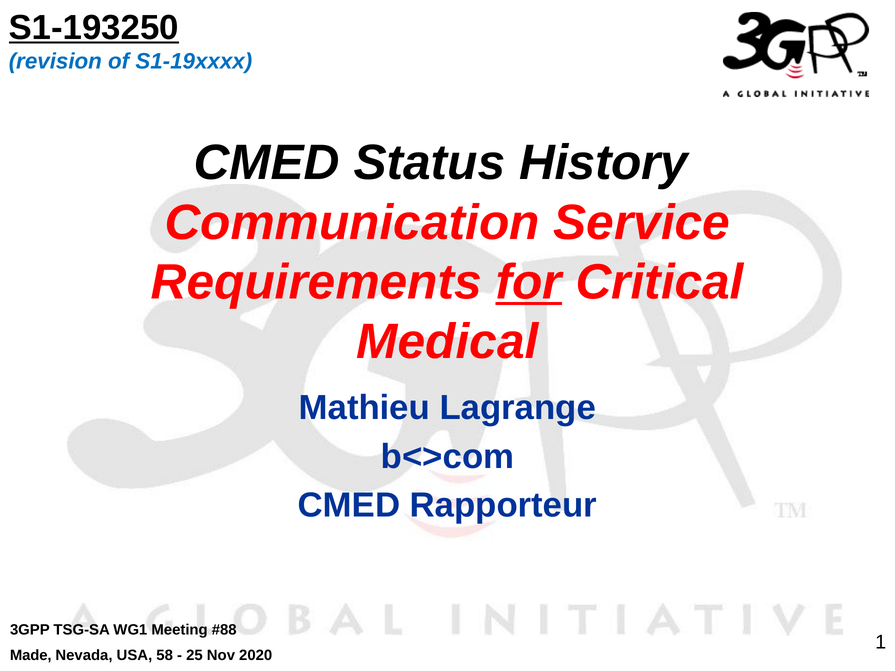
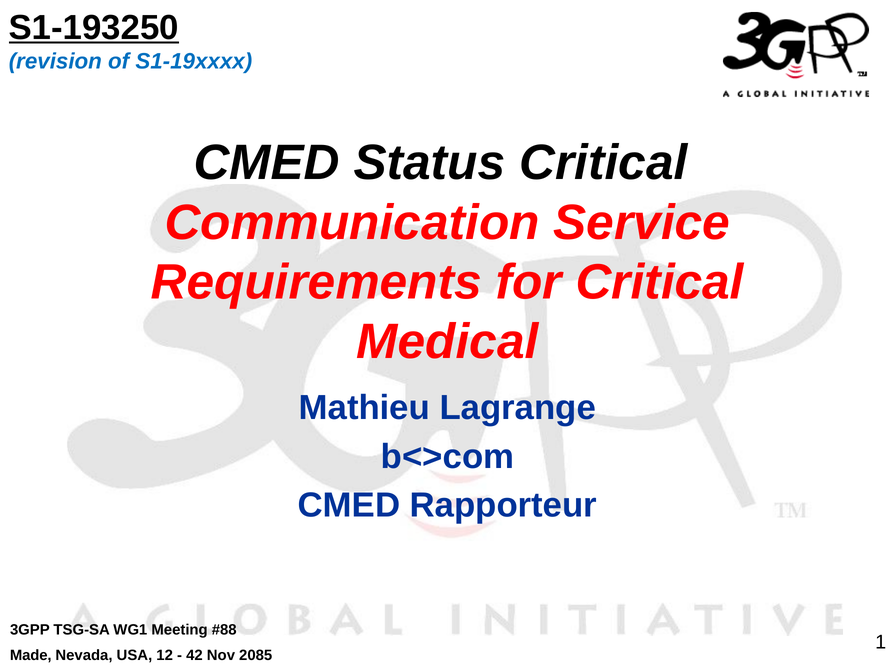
Status History: History -> Critical
for underline: present -> none
58: 58 -> 12
25: 25 -> 42
2020: 2020 -> 2085
